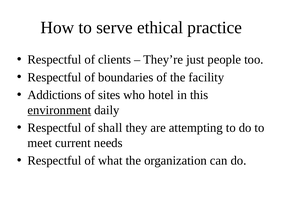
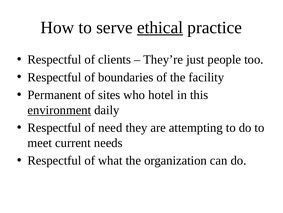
ethical underline: none -> present
Addictions: Addictions -> Permanent
shall: shall -> need
